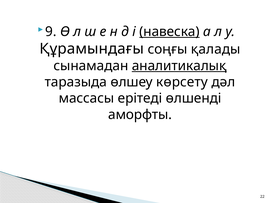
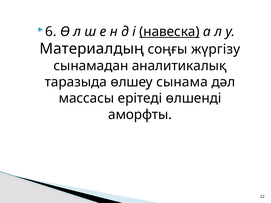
9: 9 -> 6
Құрамындағы: Құрамындағы -> Материалдың
қалады: қалады -> жүргізу
аналитикалық underline: present -> none
көрсету: көрсету -> сынама
